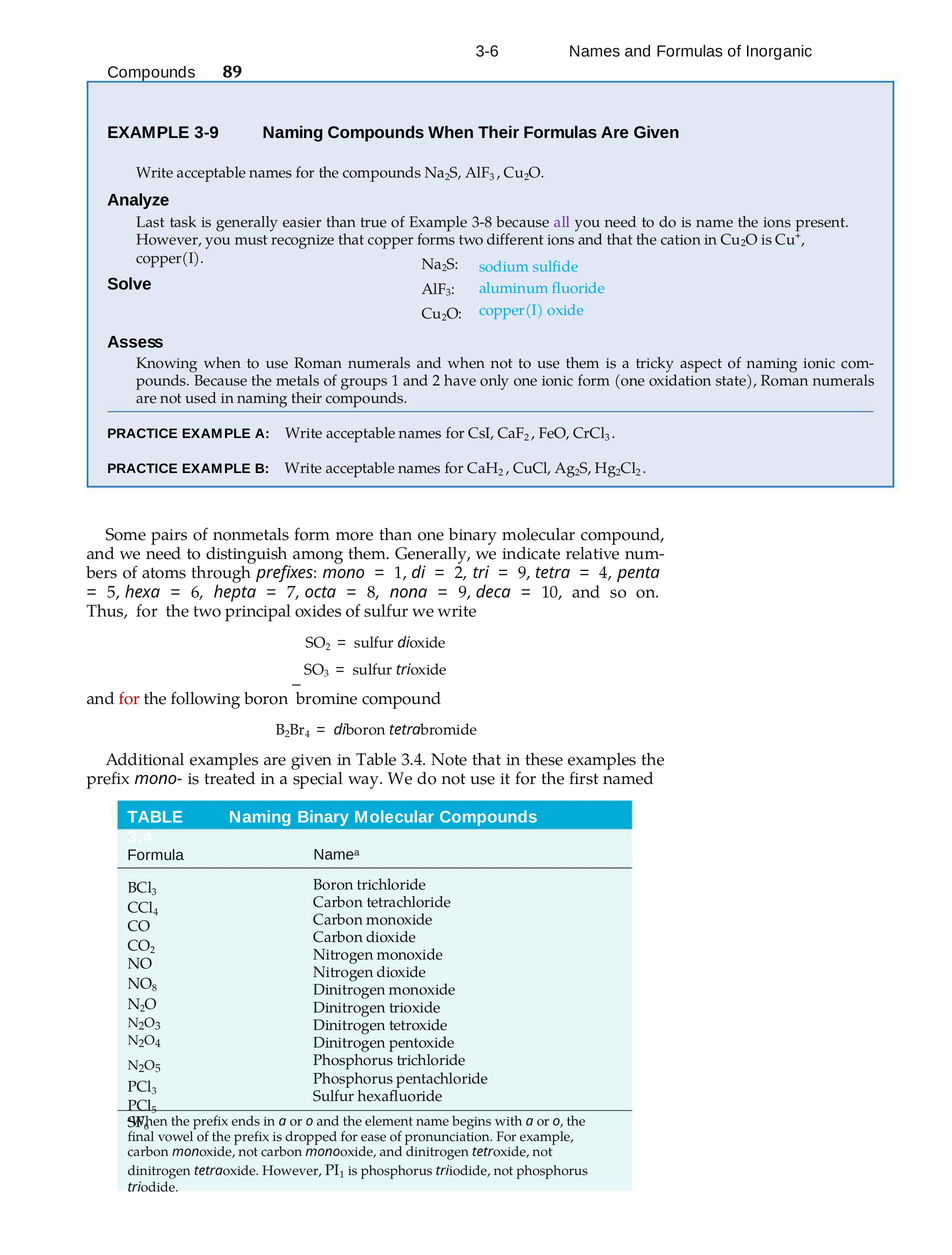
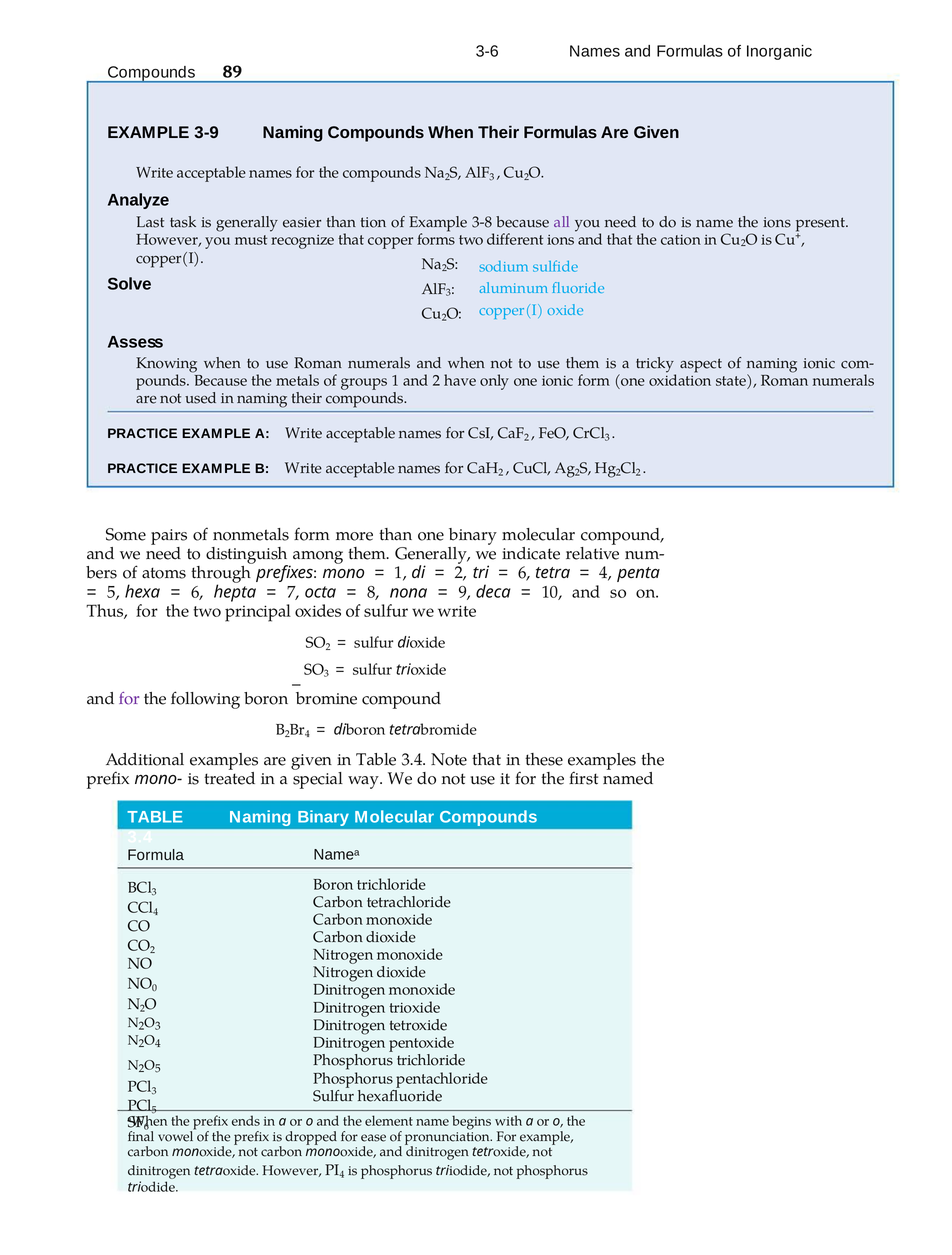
true: true -> tion
9 at (524, 573): 9 -> 6
for at (129, 698) colour: red -> purple
NO 8: 8 -> 0
1 at (342, 1175): 1 -> 4
